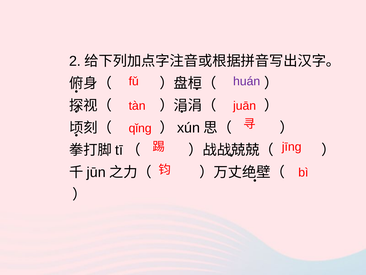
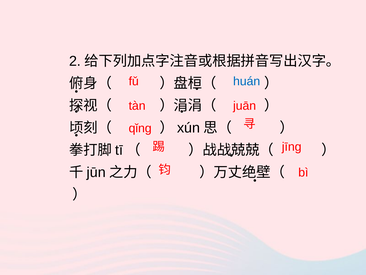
huán colour: purple -> blue
